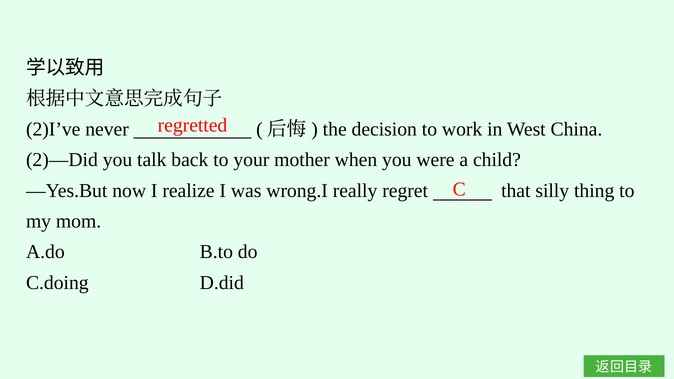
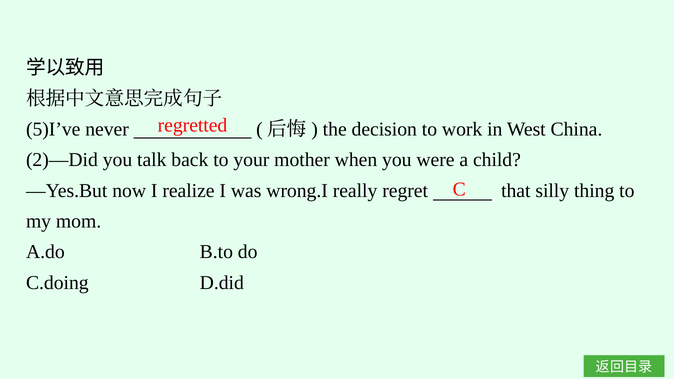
2)I’ve: 2)I’ve -> 5)I’ve
